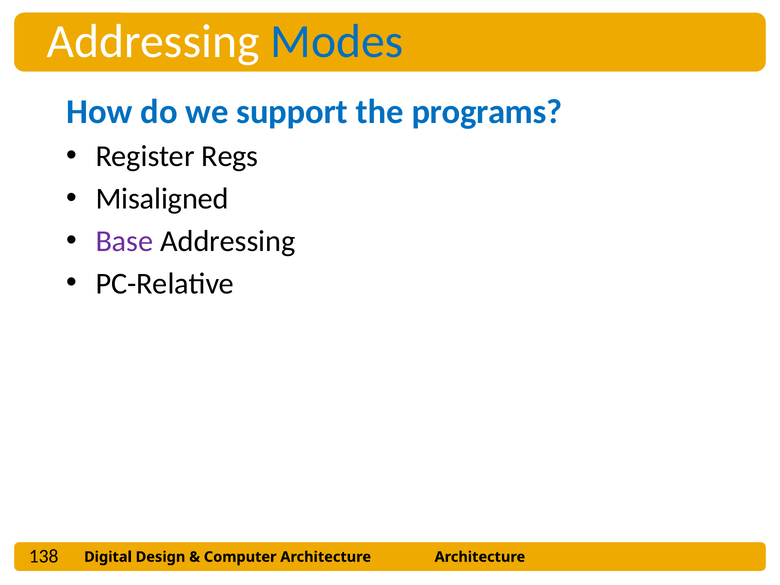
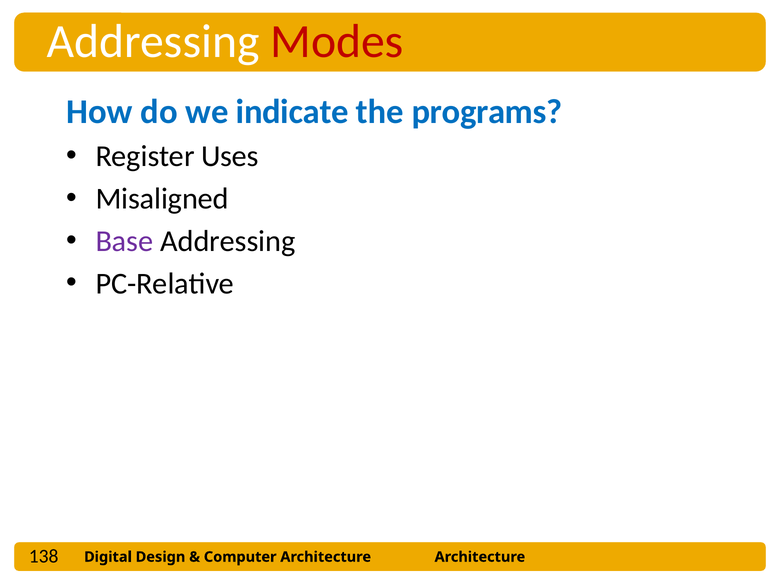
Modes colour: blue -> red
support: support -> indicate
Regs: Regs -> Uses
